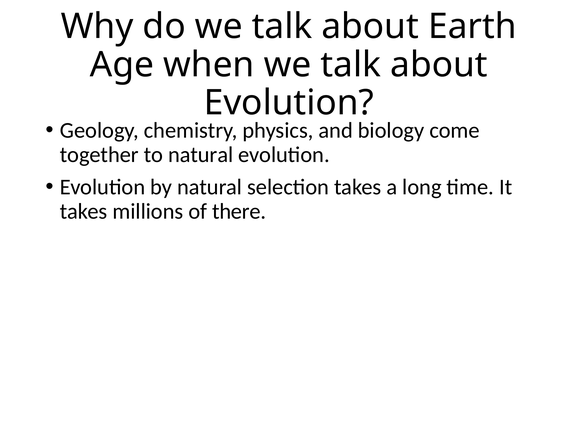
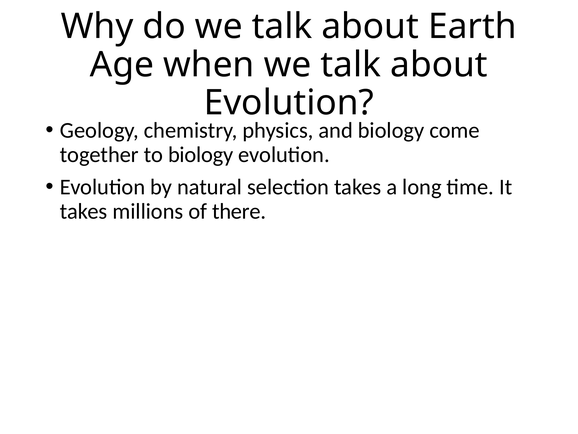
to natural: natural -> biology
